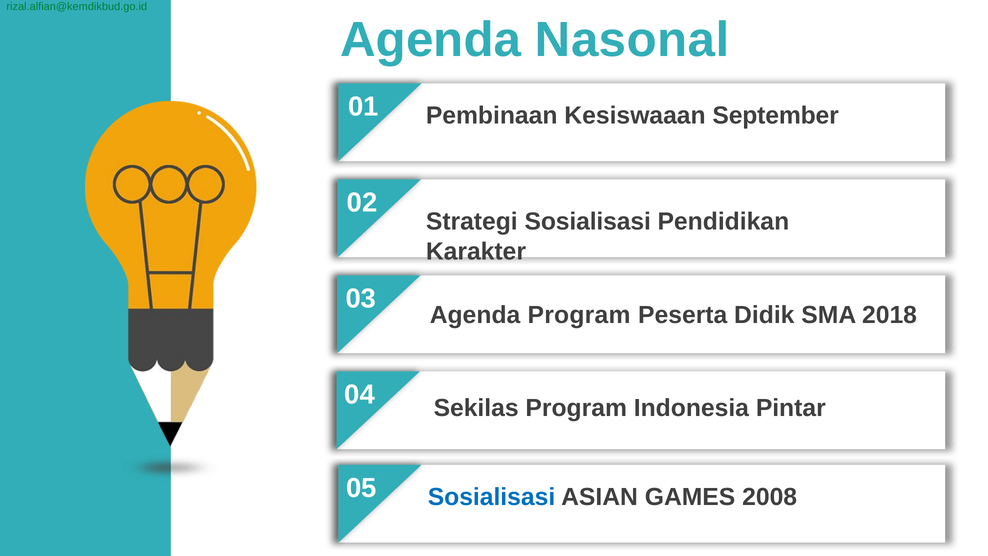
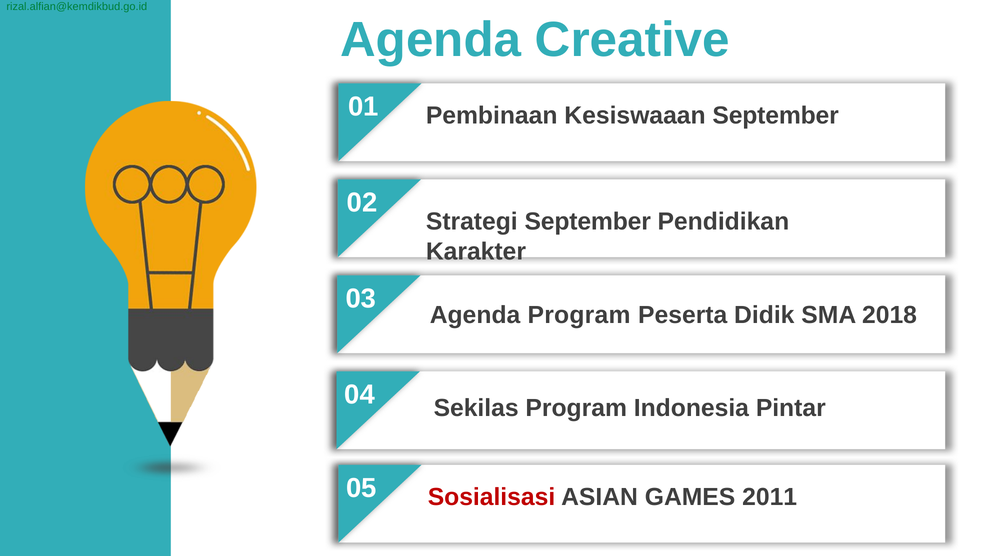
Nasonal: Nasonal -> Creative
Strategi Sosialisasi: Sosialisasi -> September
Sosialisasi at (491, 497) colour: blue -> red
2008: 2008 -> 2011
